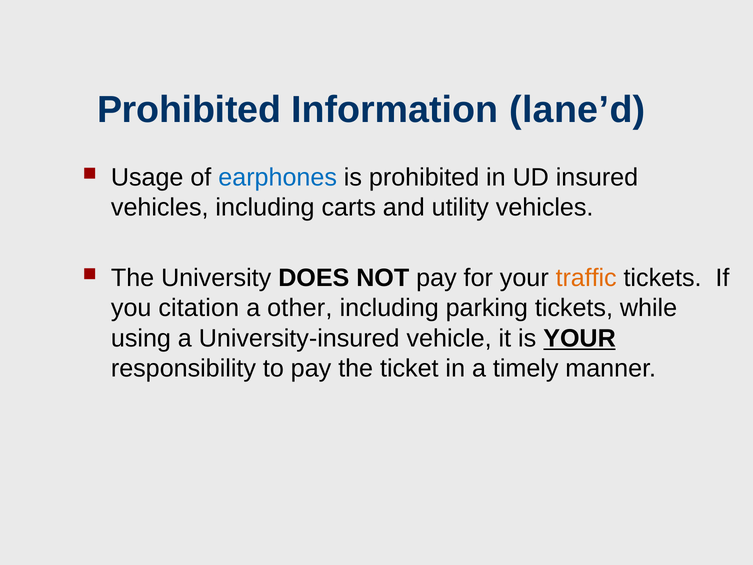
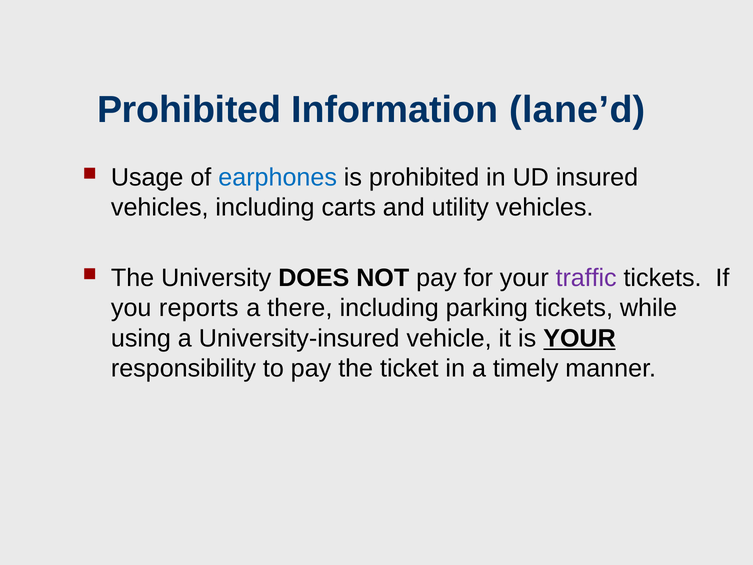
traffic colour: orange -> purple
citation: citation -> reports
other: other -> there
